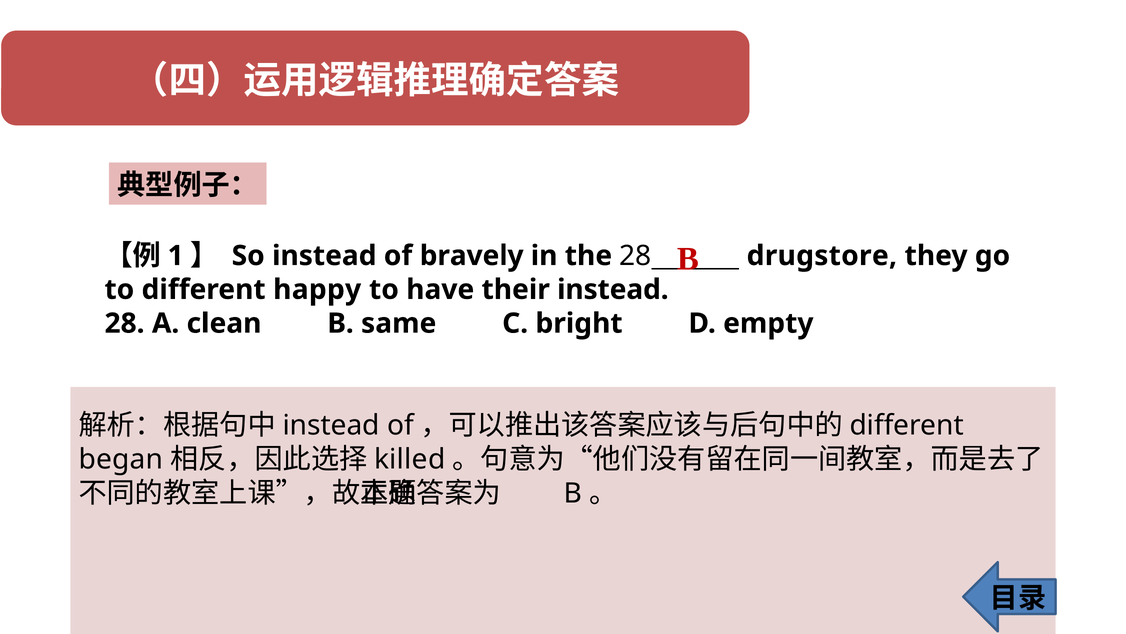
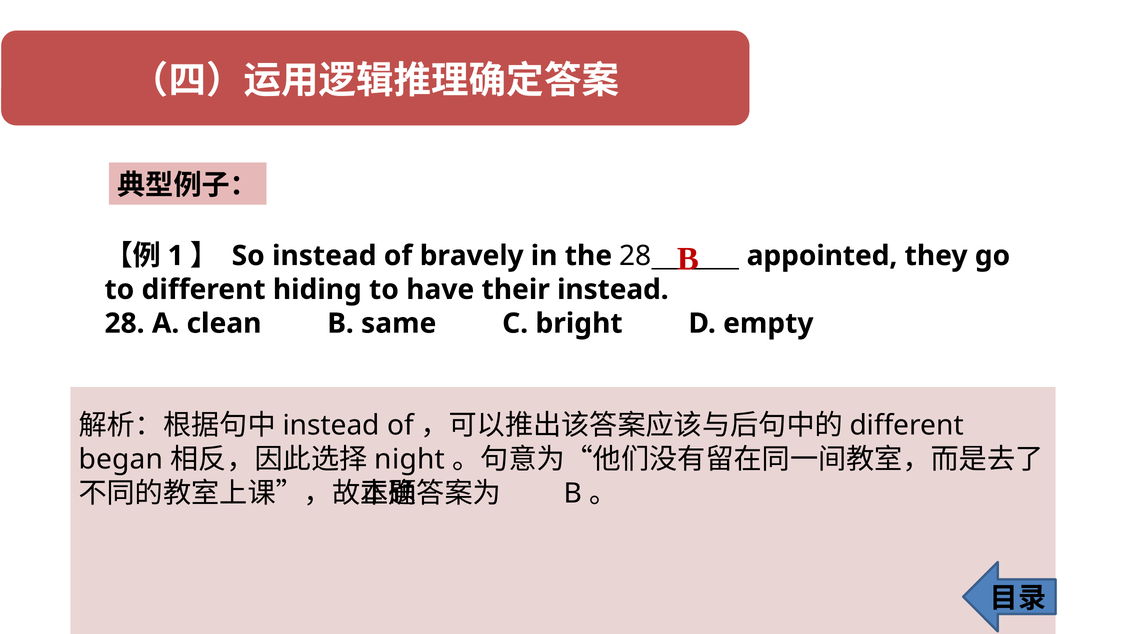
drugstore: drugstore -> appointed
happy: happy -> hiding
killed: killed -> night
